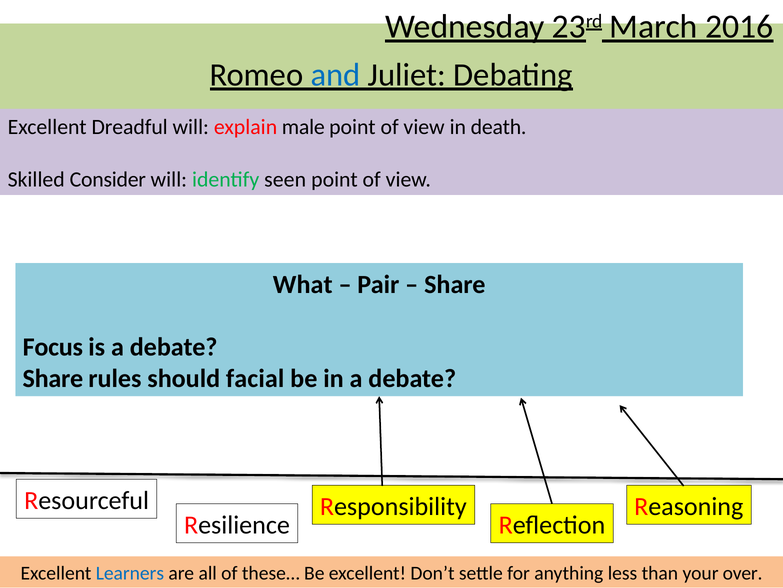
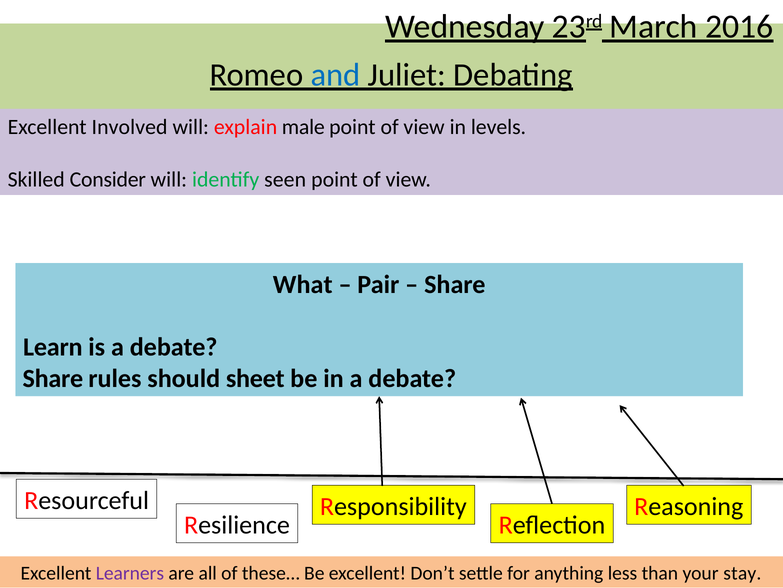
Dreadful: Dreadful -> Involved
death: death -> levels
Focus: Focus -> Learn
facial: facial -> sheet
Learners colour: blue -> purple
over: over -> stay
